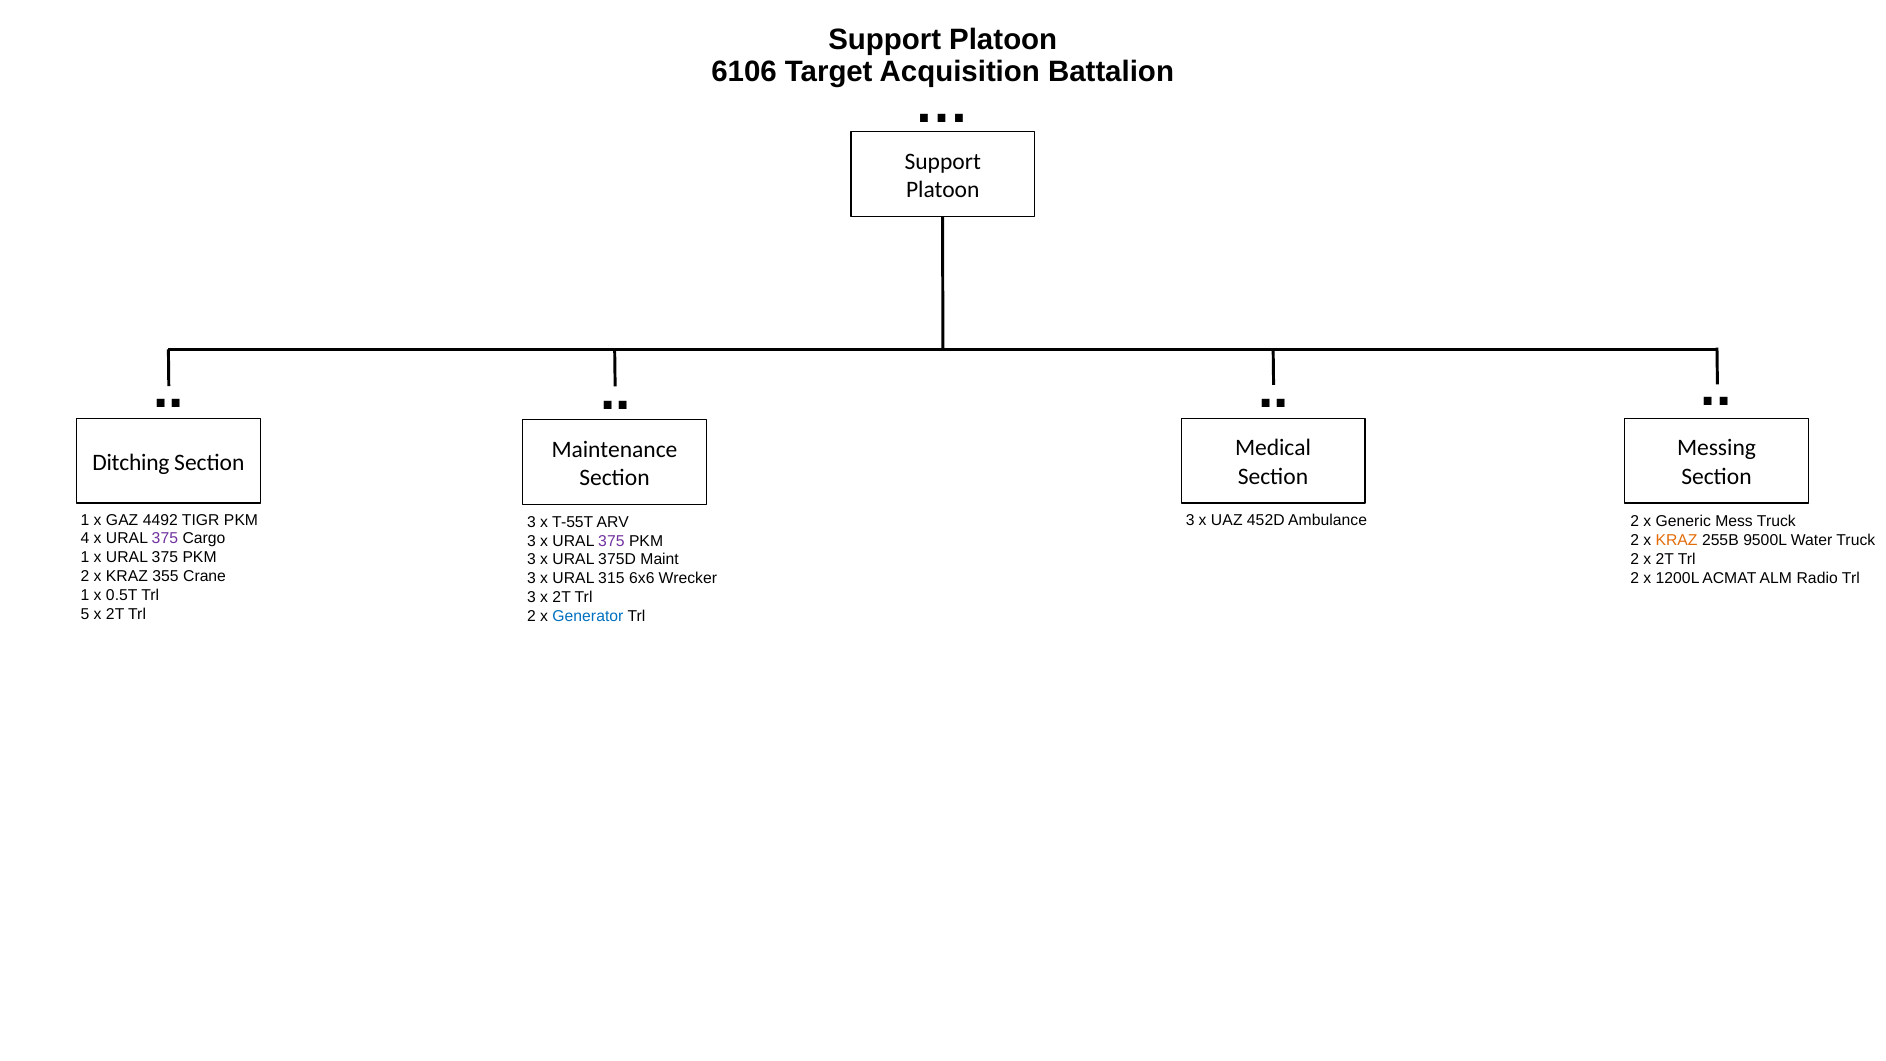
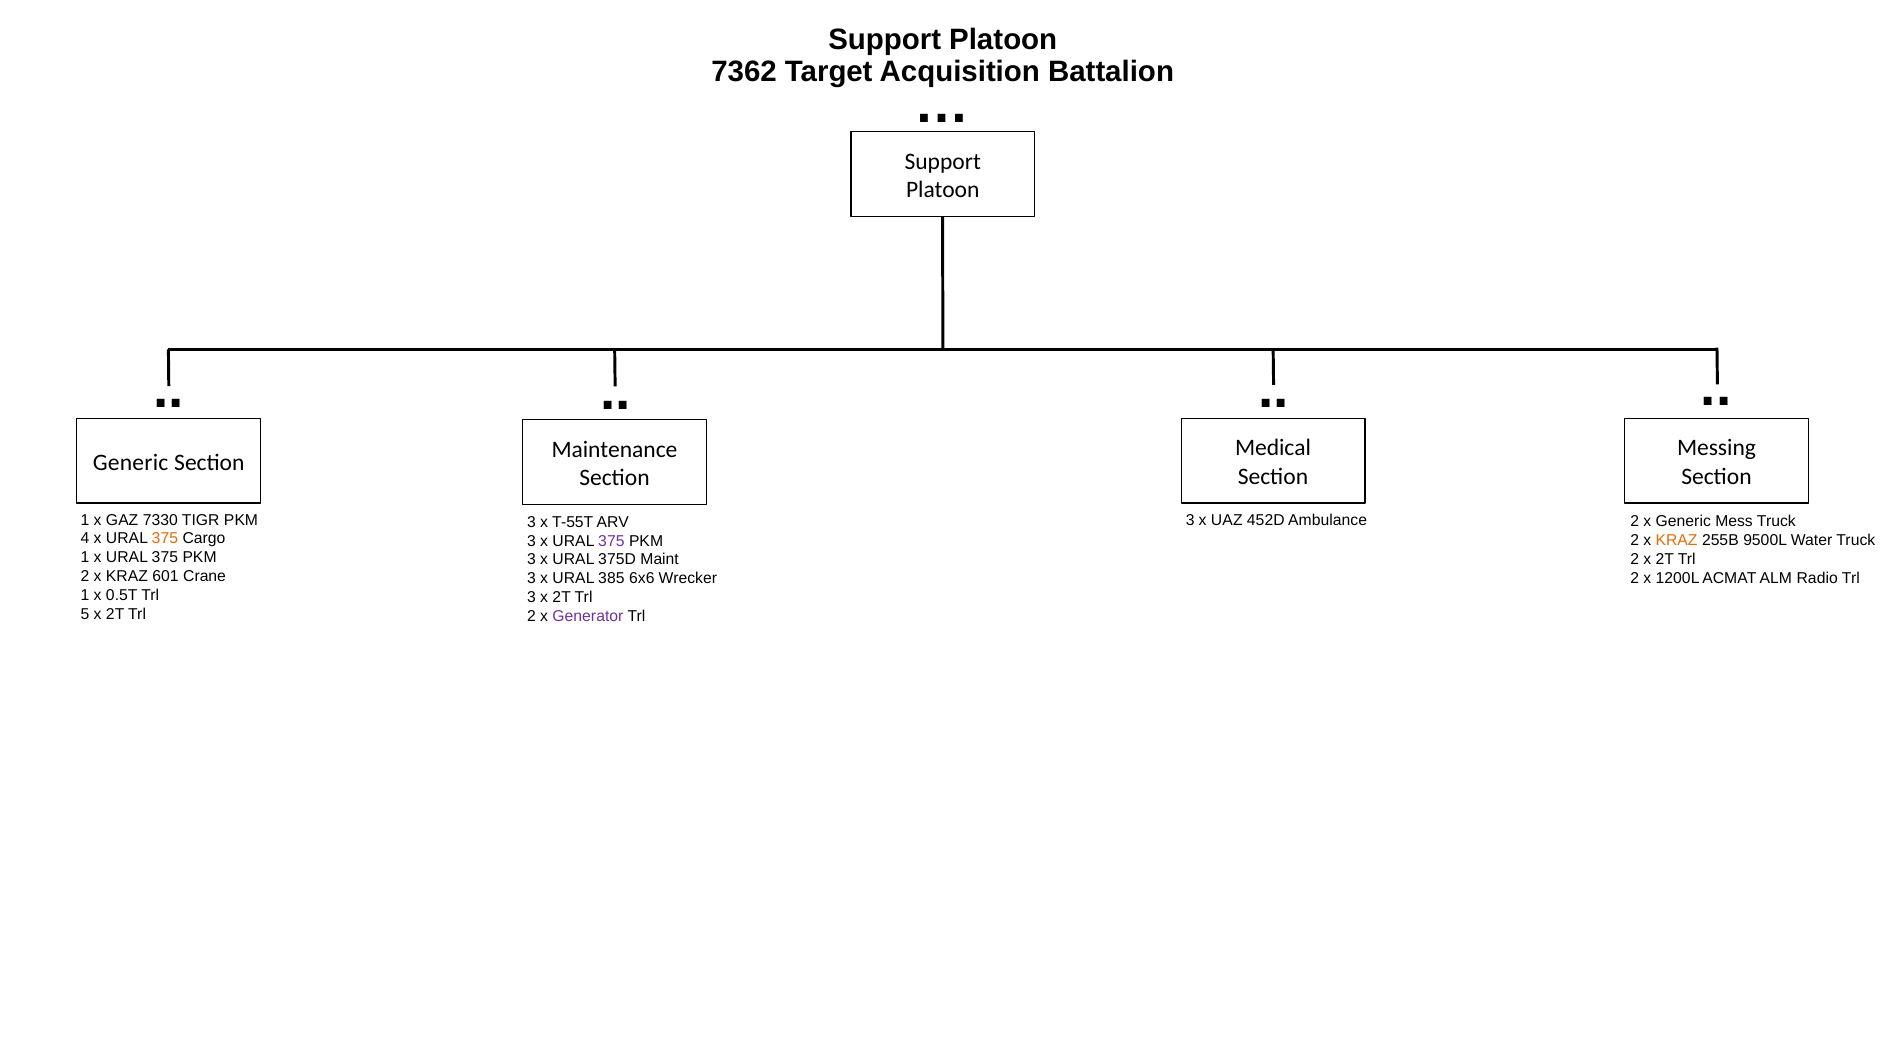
6106: 6106 -> 7362
Ditching at (131, 462): Ditching -> Generic
4492: 4492 -> 7330
375 at (165, 539) colour: purple -> orange
355: 355 -> 601
315: 315 -> 385
Generator colour: blue -> purple
